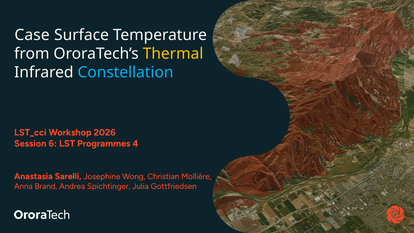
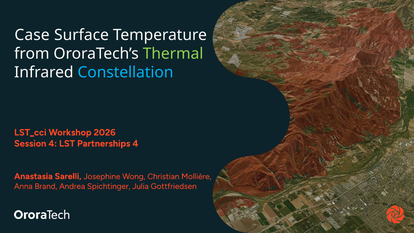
Thermal colour: yellow -> light green
Session 6: 6 -> 4
Programmes: Programmes -> Partnerships
